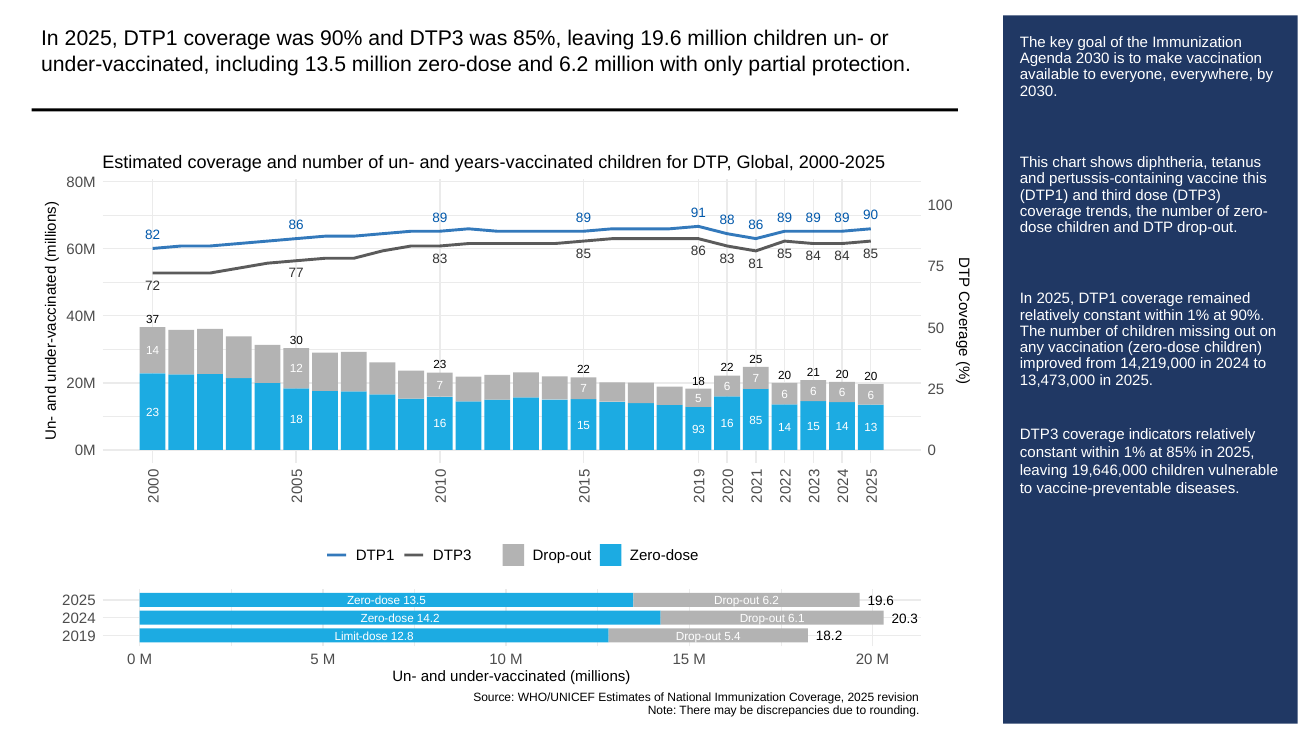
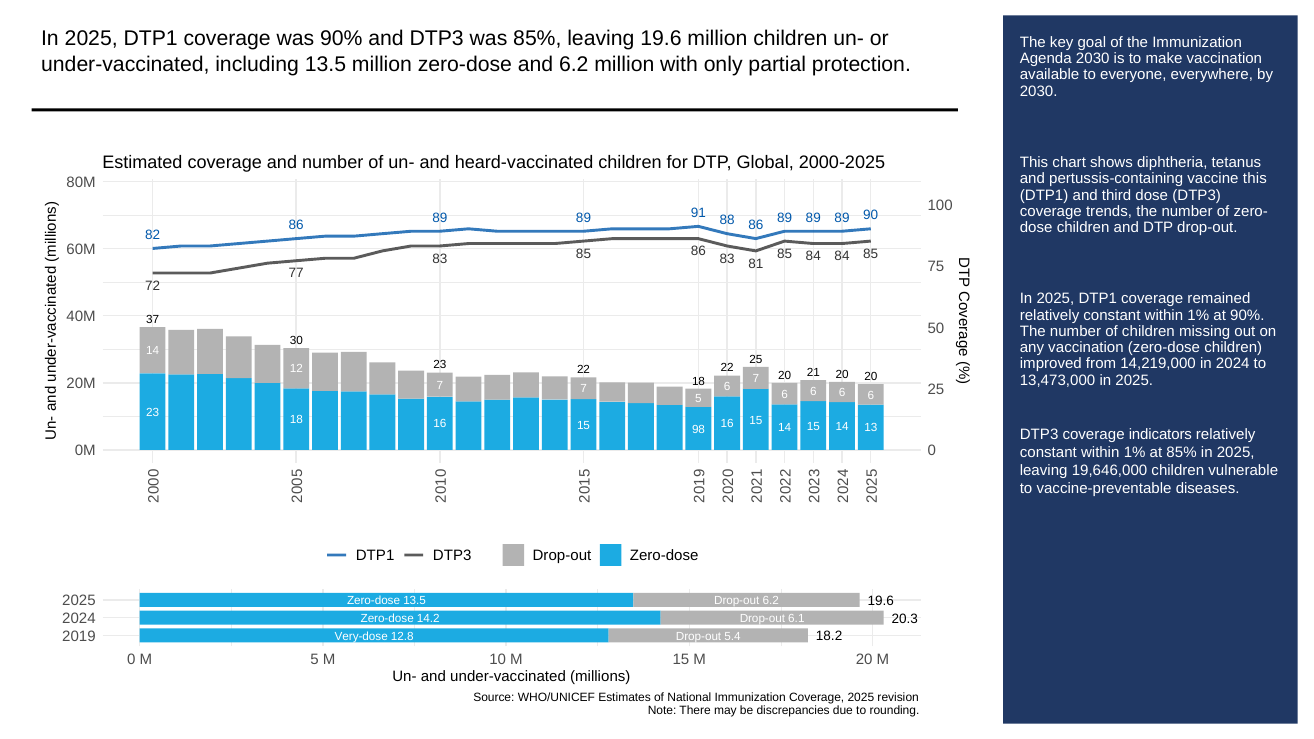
years-vaccinated: years-vaccinated -> heard-vaccinated
93: 93 -> 98
85 at (756, 420): 85 -> 15
Limit-dose: Limit-dose -> Very-dose
